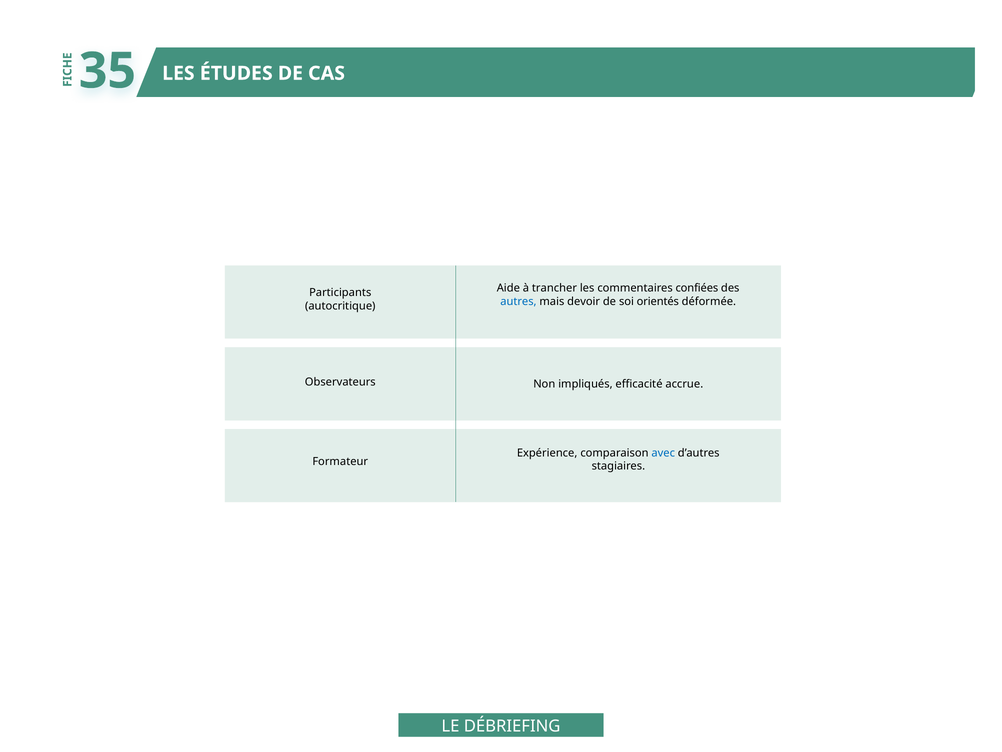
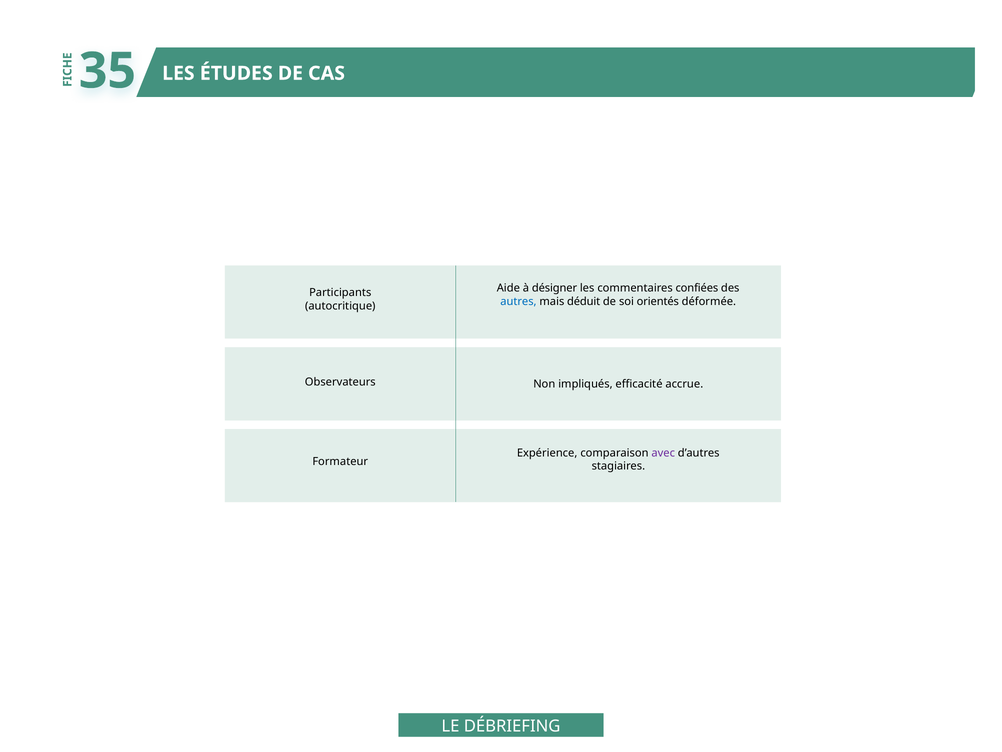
trancher: trancher -> désigner
devoir: devoir -> déduit
avec colour: blue -> purple
